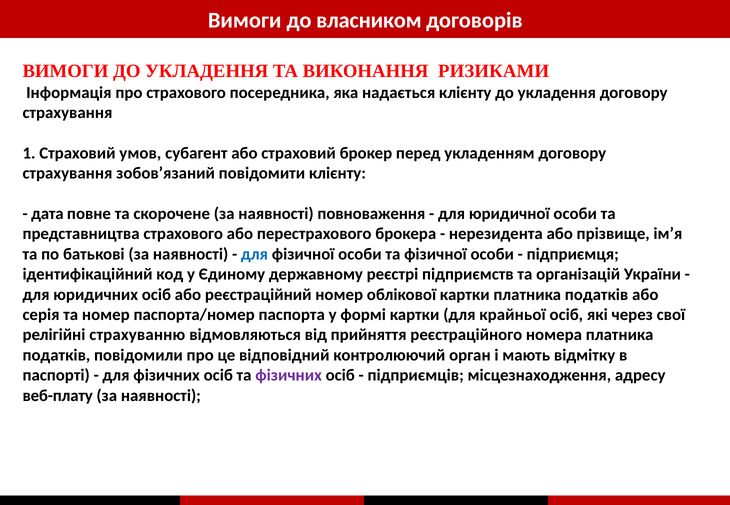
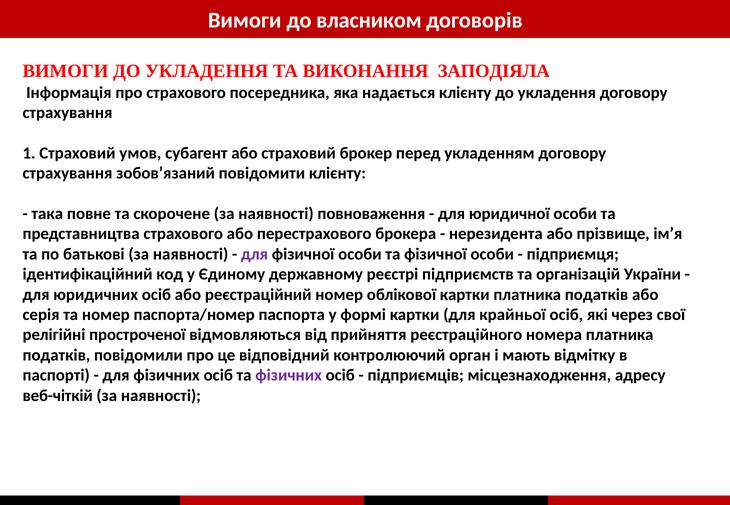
РИЗИКАМИ: РИЗИКАМИ -> ЗАПОДІЯЛА
дата: дата -> така
для at (254, 254) colour: blue -> purple
страхуванню: страхуванню -> простроченої
веб-плату: веб-плату -> веб-чіткій
